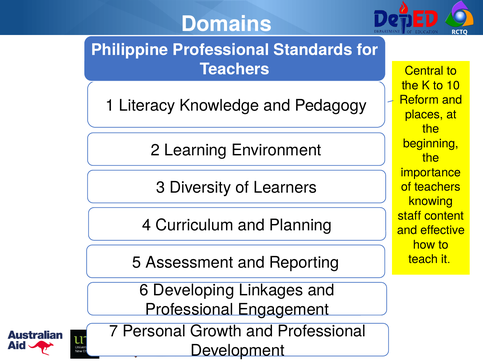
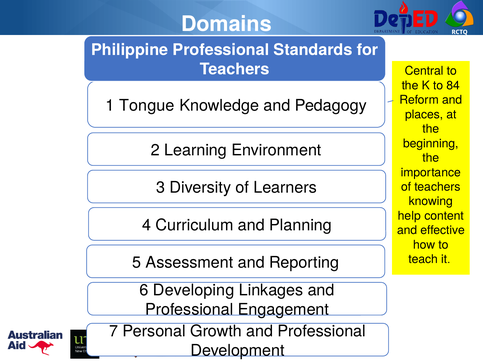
10: 10 -> 84
Literacy: Literacy -> Tongue
staff: staff -> help
